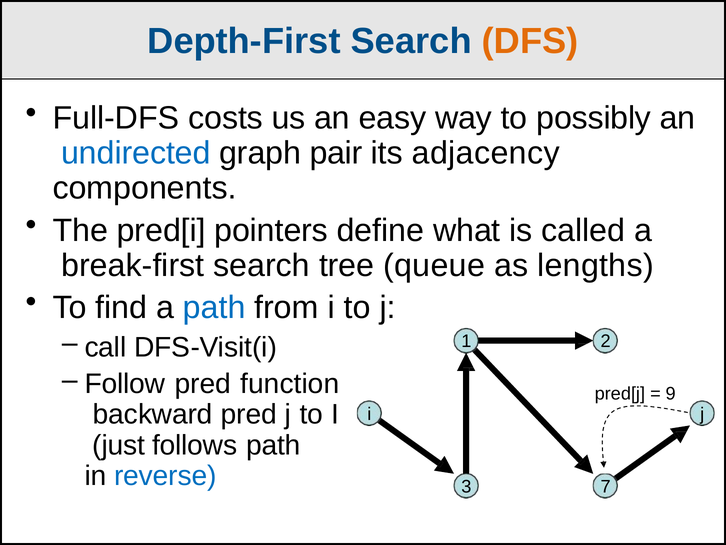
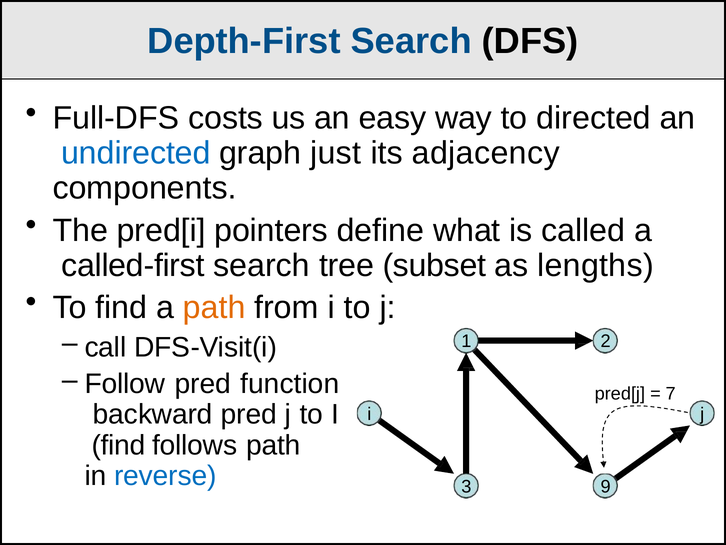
DFS colour: orange -> black
possibly: possibly -> directed
pair: pair -> just
break-first: break-first -> called-first
queue: queue -> subset
path at (214, 307) colour: blue -> orange
9: 9 -> 7
just at (119, 445): just -> find
7: 7 -> 9
